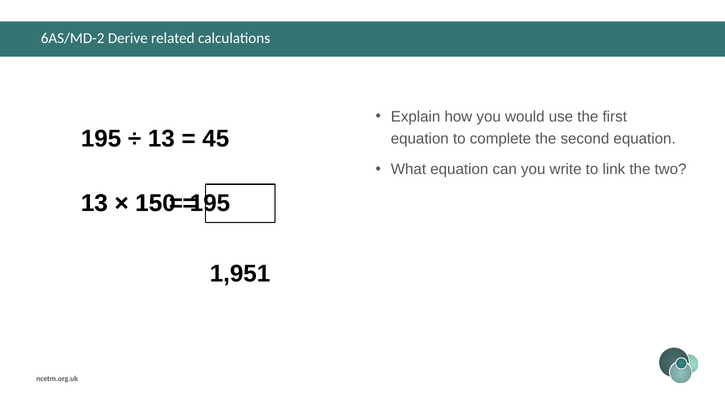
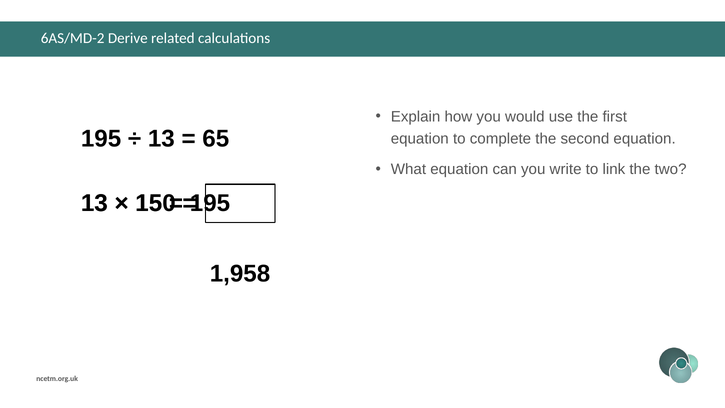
45: 45 -> 65
1,951: 1,951 -> 1,958
